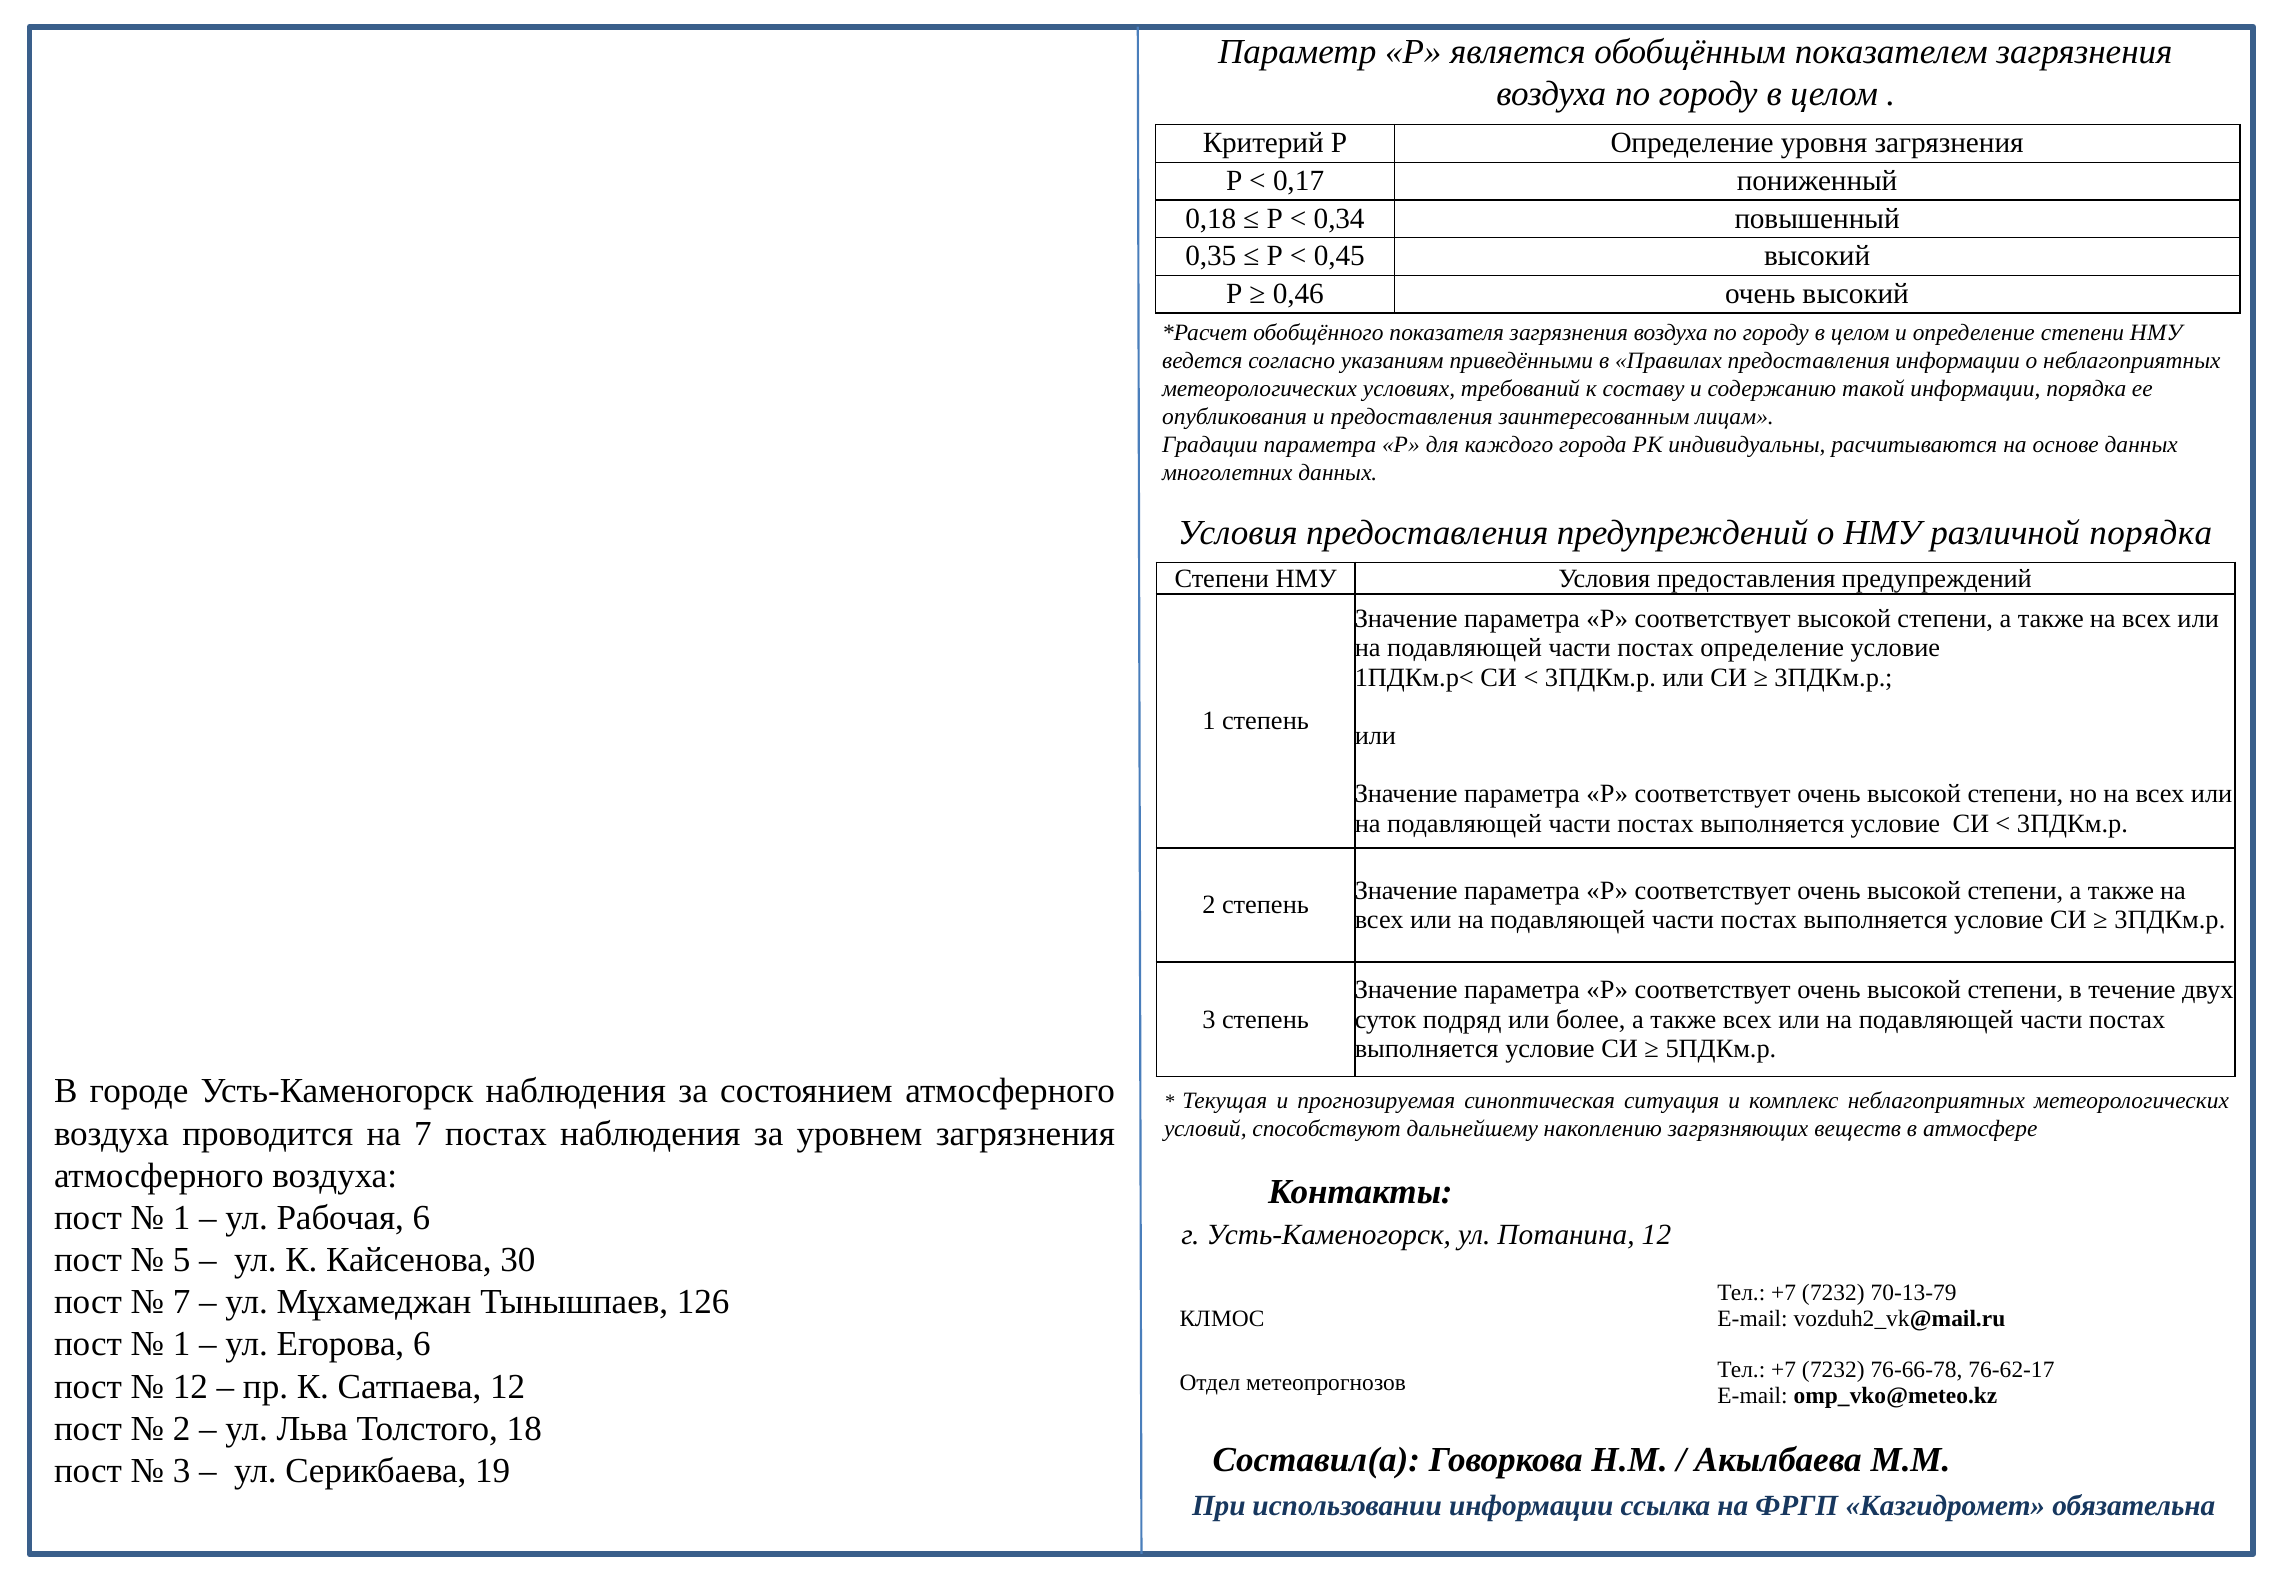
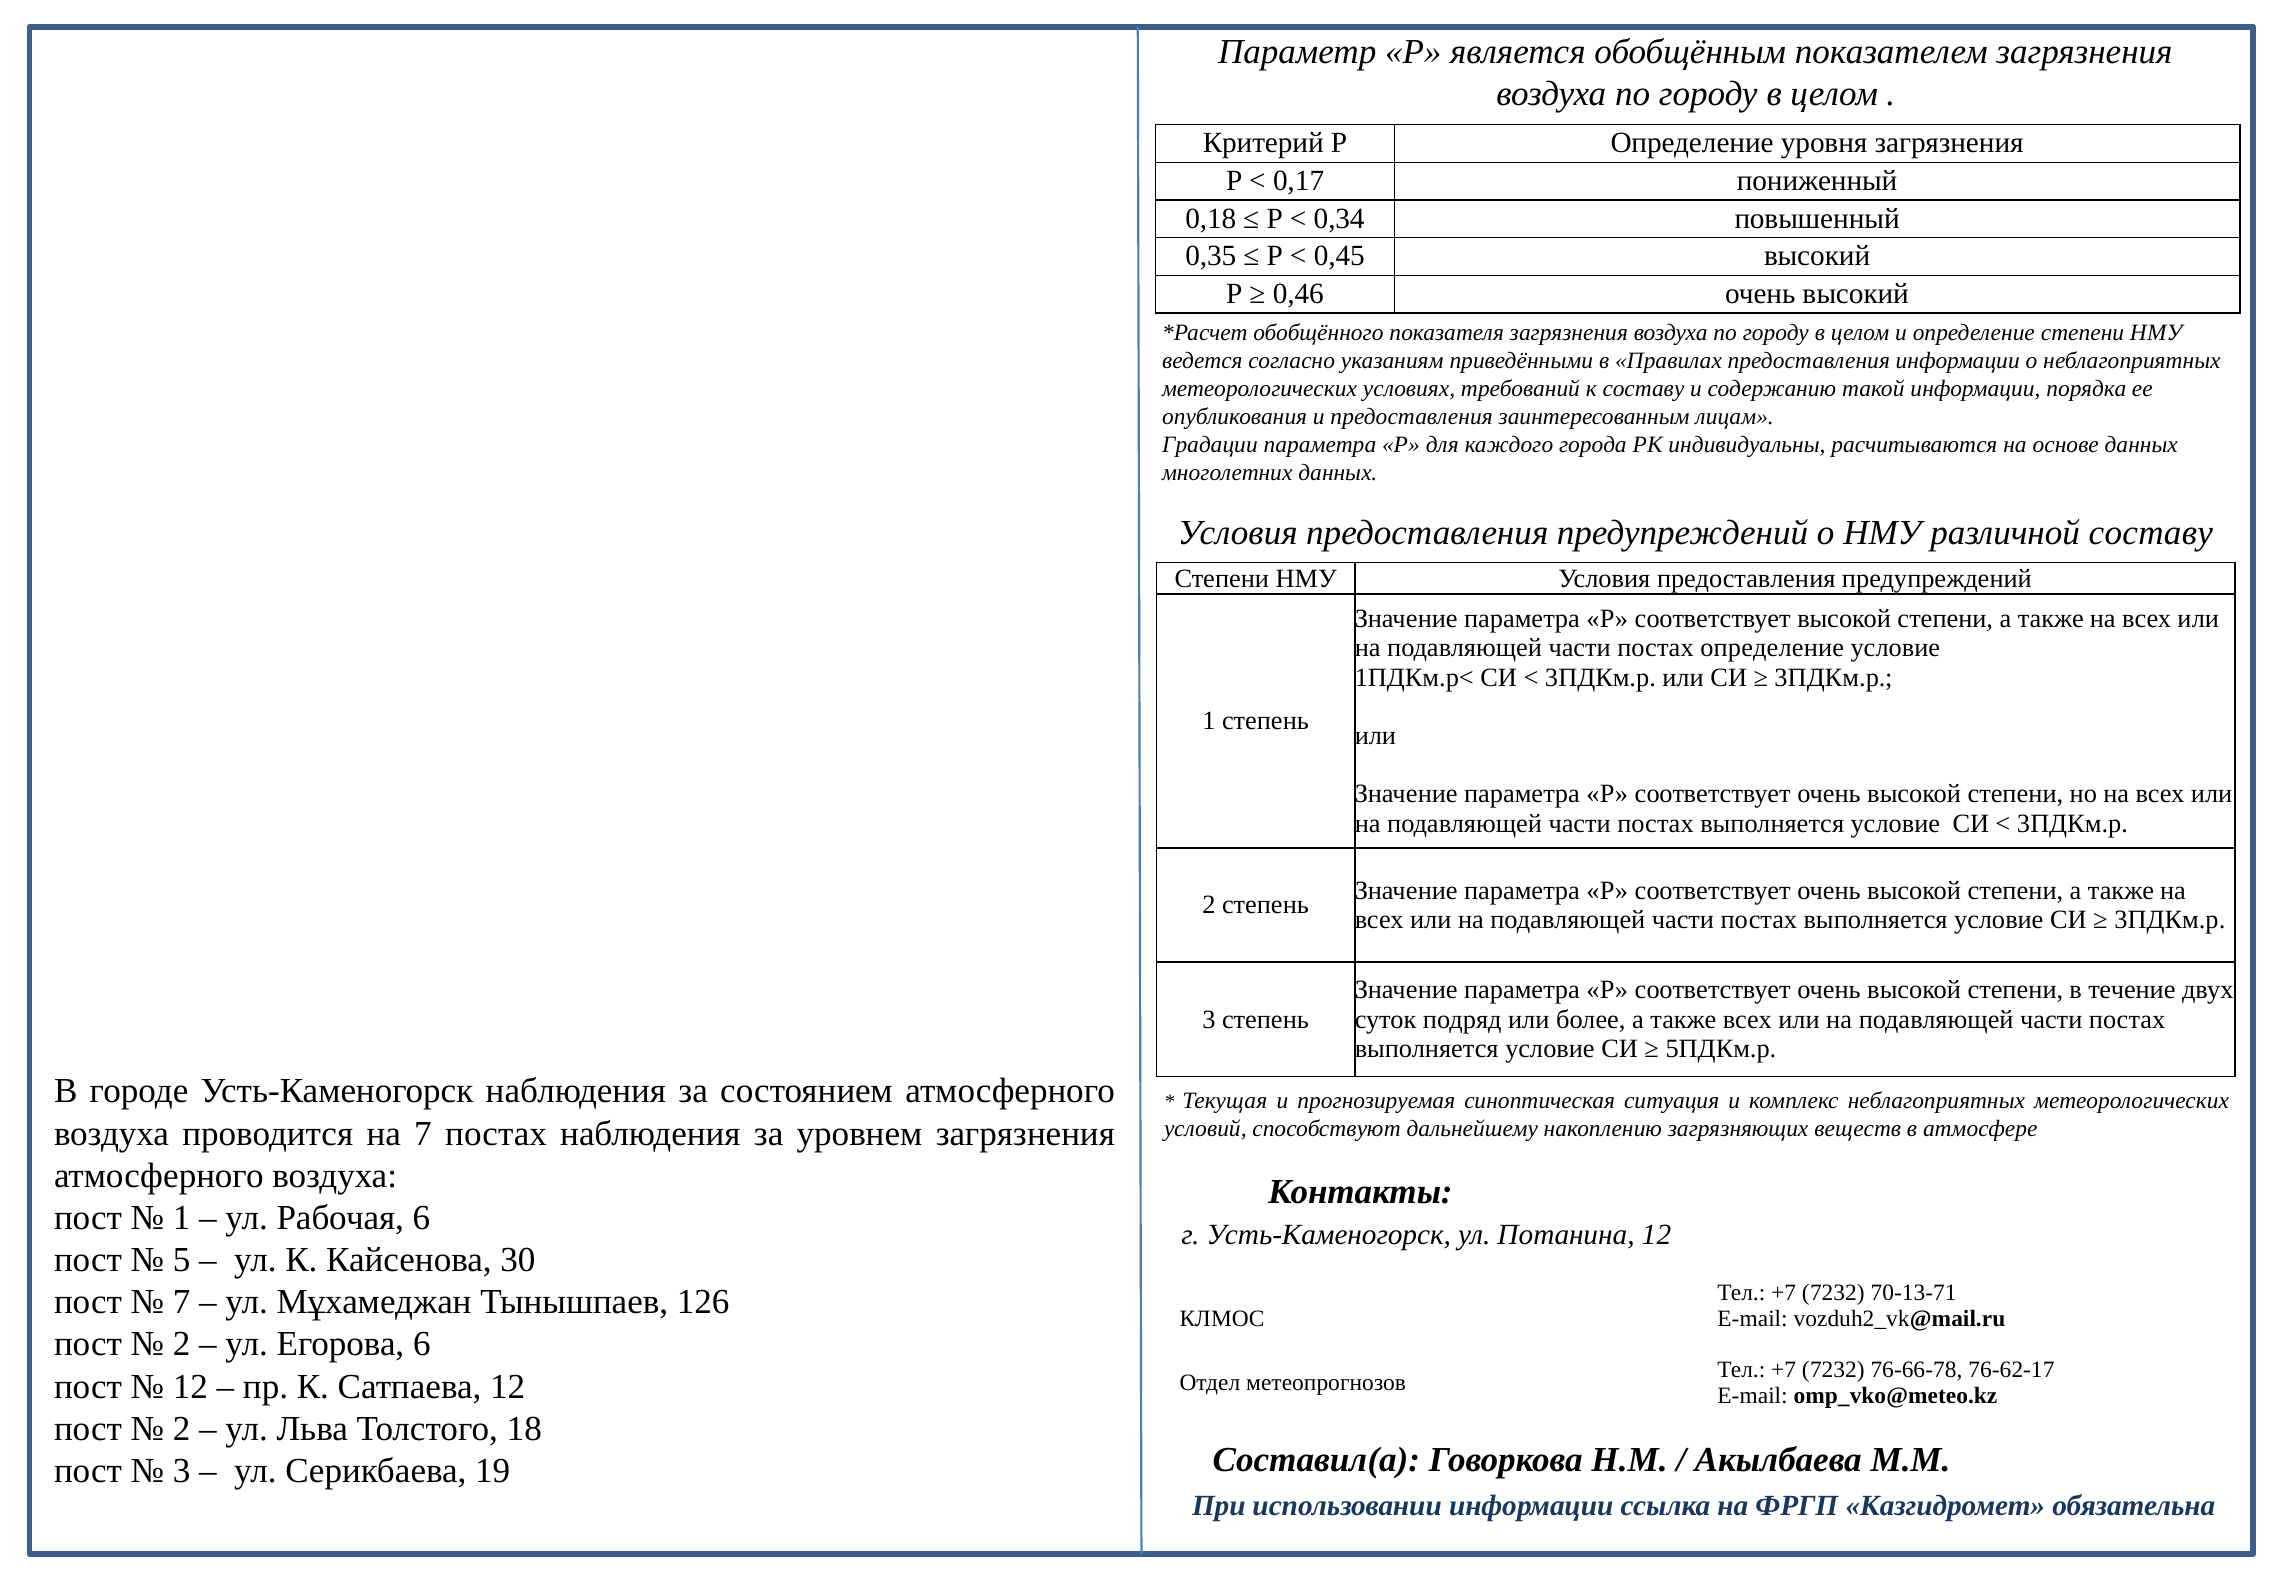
различной порядка: порядка -> составу
70-13-79: 70-13-79 -> 70-13-71
1 at (182, 1344): 1 -> 2
